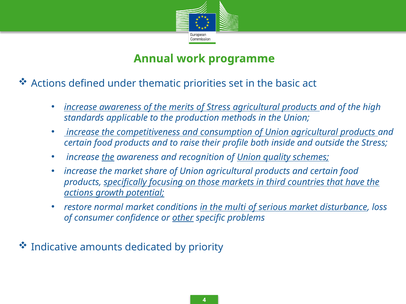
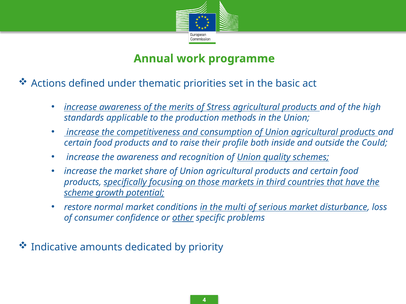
the Stress: Stress -> Could
the at (108, 157) underline: present -> none
actions at (79, 193): actions -> scheme
